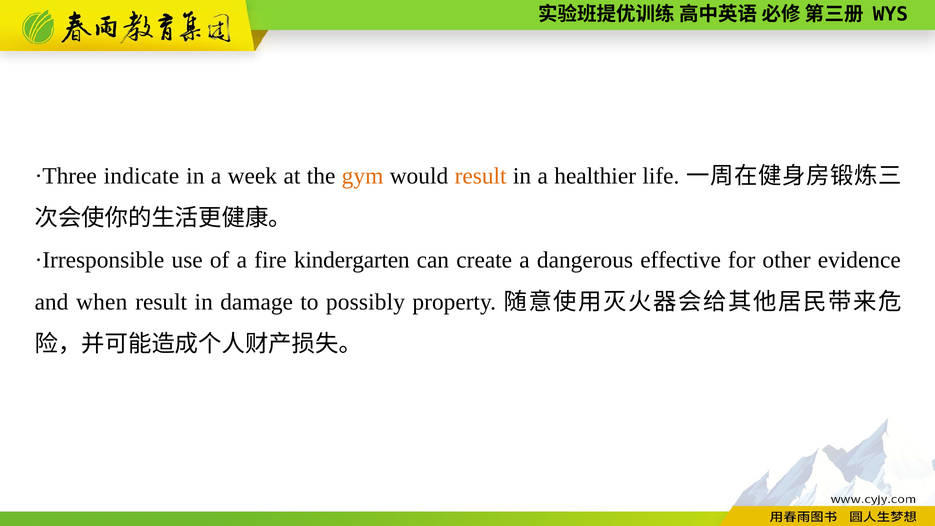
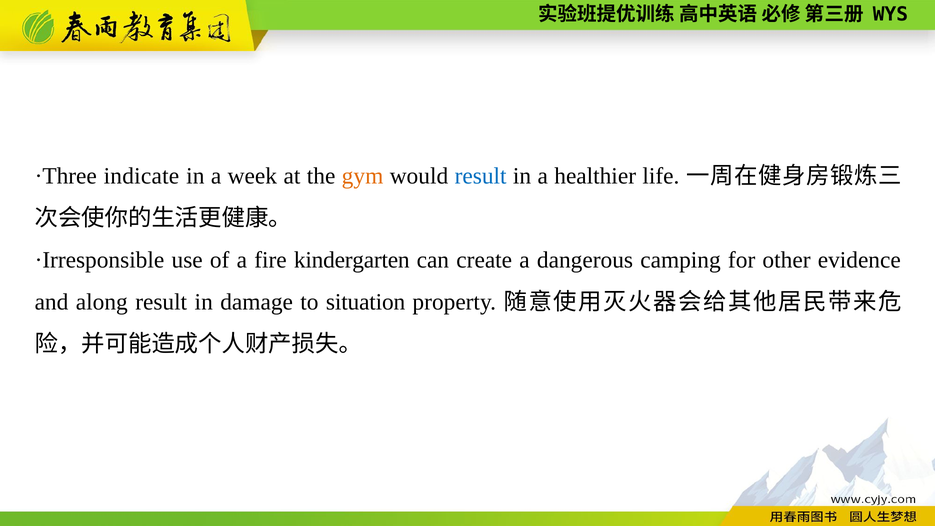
result at (481, 176) colour: orange -> blue
effective: effective -> camping
when: when -> along
possibly: possibly -> situation
